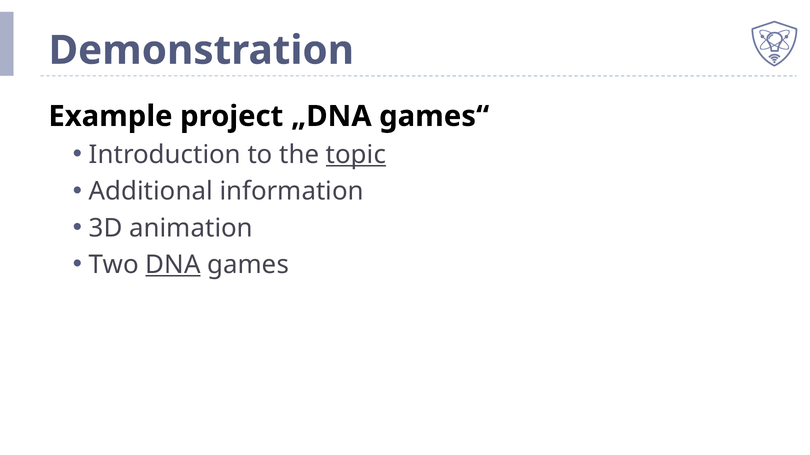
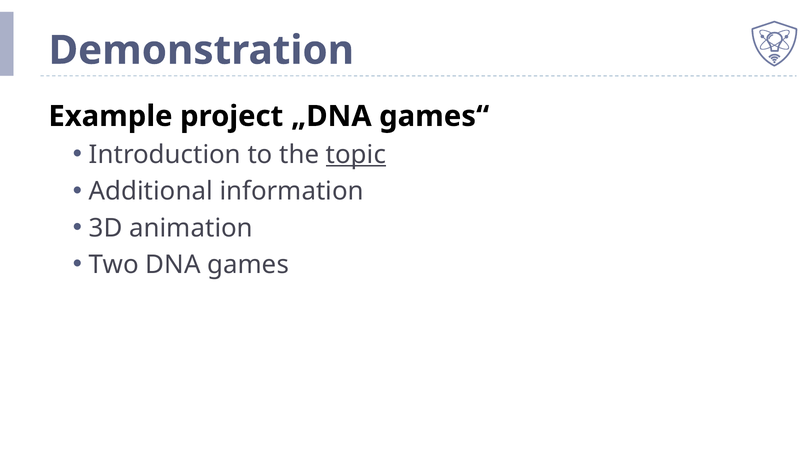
DNA underline: present -> none
